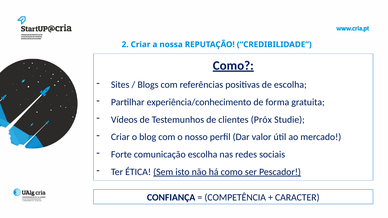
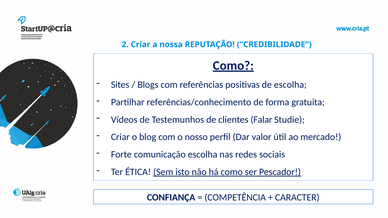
experiência/conhecimento: experiência/conhecimento -> referências/conhecimento
Próx: Próx -> Falar
